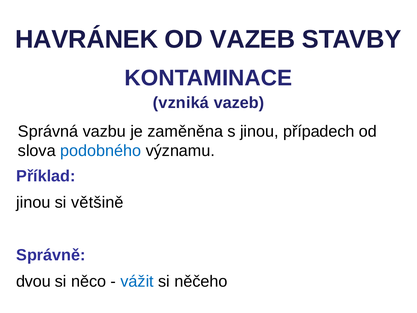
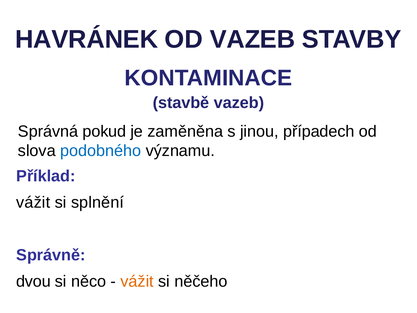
vzniká: vzniká -> stavbě
vazbu: vazbu -> pokud
jinou at (33, 202): jinou -> vážit
většině: většině -> splnění
vážit at (137, 281) colour: blue -> orange
